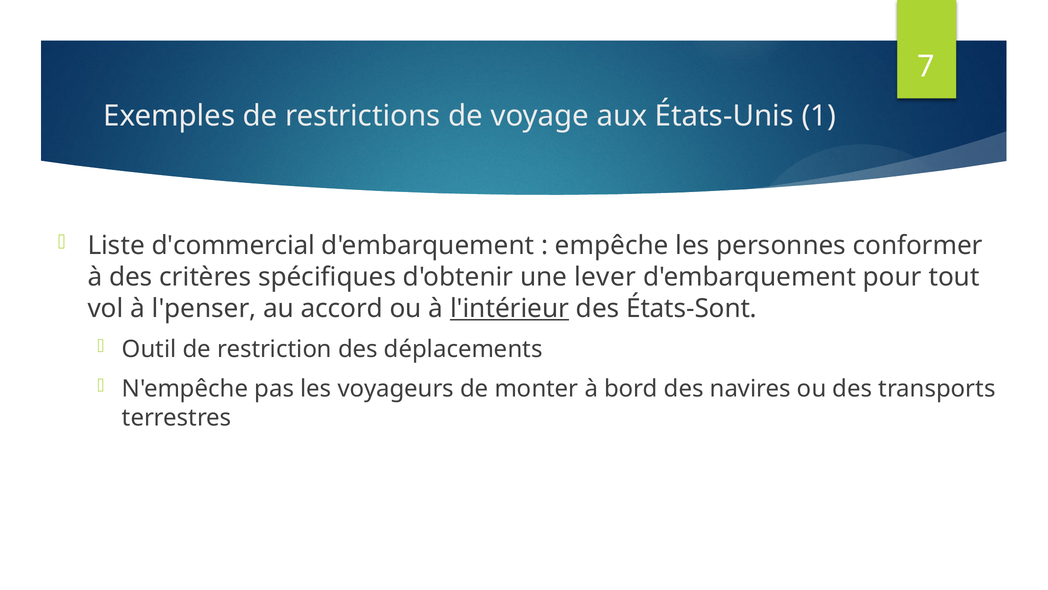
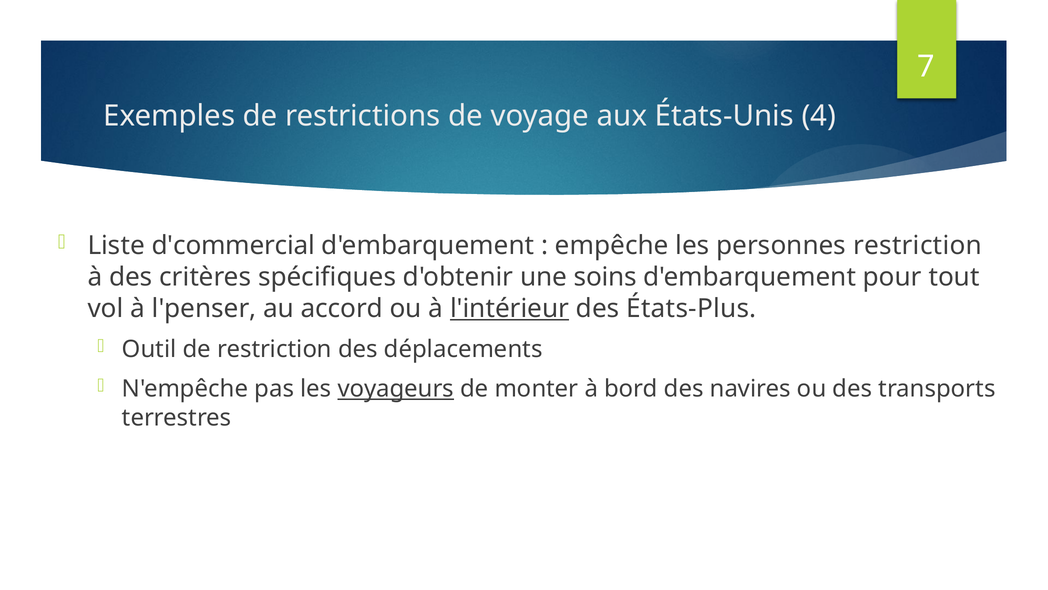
1: 1 -> 4
personnes conformer: conformer -> restriction
lever: lever -> soins
États-Sont: États-Sont -> États-Plus
voyageurs underline: none -> present
